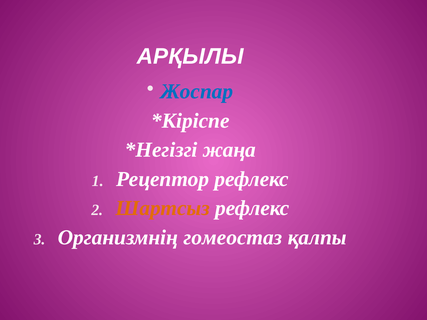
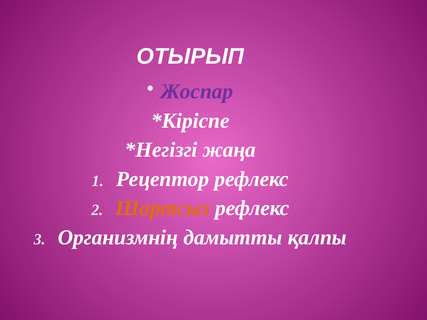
АРҚЫЛЫ: АРҚЫЛЫ -> ОТЫРЫП
Жоспар colour: blue -> purple
гомеостаз: гомеостаз -> дамытты
